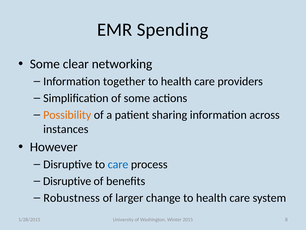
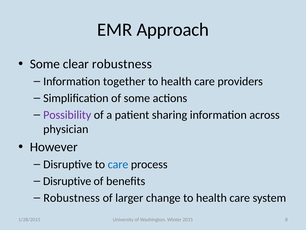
Spending: Spending -> Approach
clear networking: networking -> robustness
Possibility colour: orange -> purple
instances: instances -> physician
